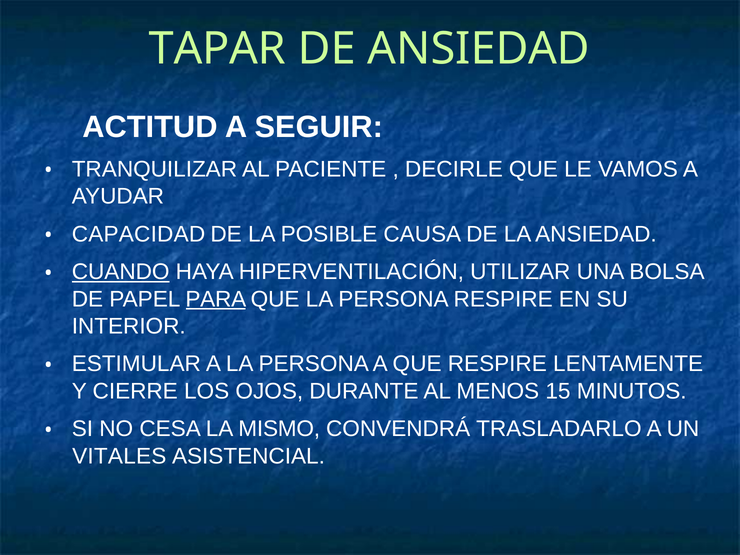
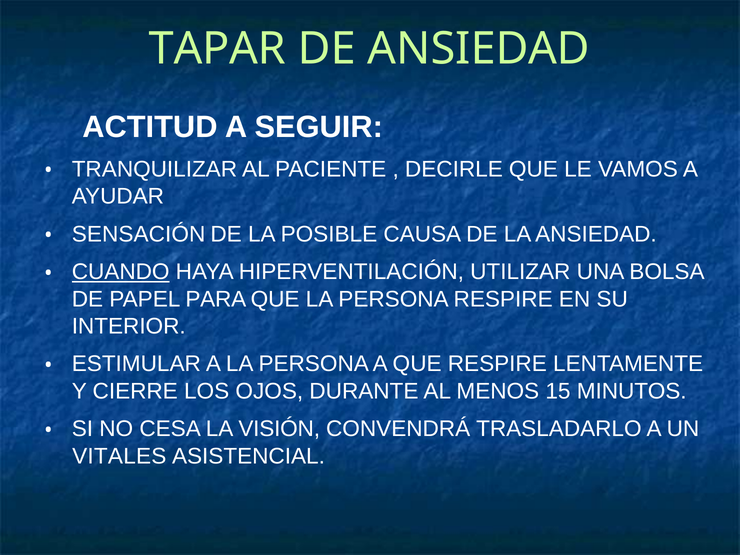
CAPACIDAD: CAPACIDAD -> SENSACIÓN
PARA underline: present -> none
MISMO: MISMO -> VISIÓN
